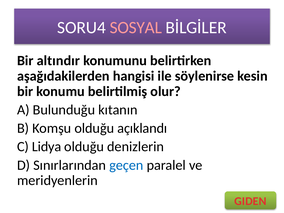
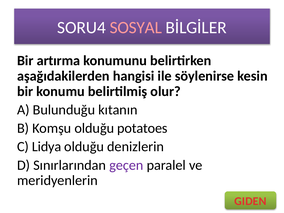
altındır: altındır -> artırma
açıklandı: açıklandı -> potatoes
geçen colour: blue -> purple
